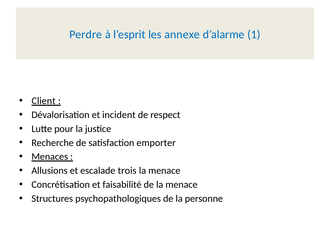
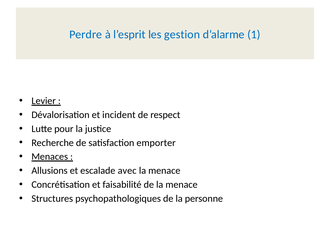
annexe: annexe -> gestion
Client: Client -> Levier
trois: trois -> avec
